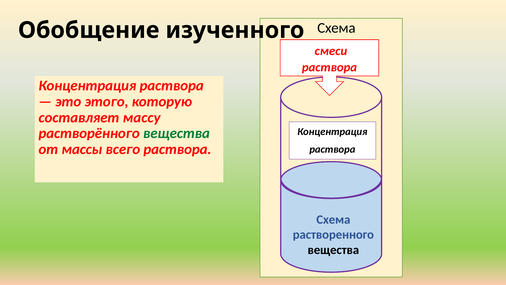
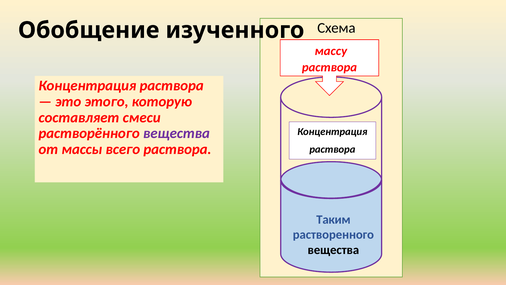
смеси: смеси -> массу
массу: массу -> смеси
вещества at (176, 133) colour: green -> purple
Схема at (333, 219): Схема -> Таким
